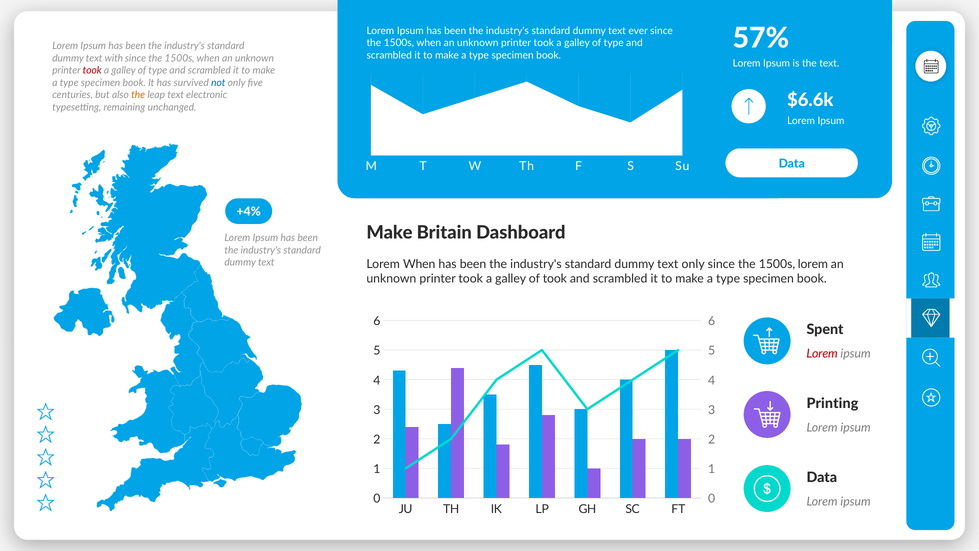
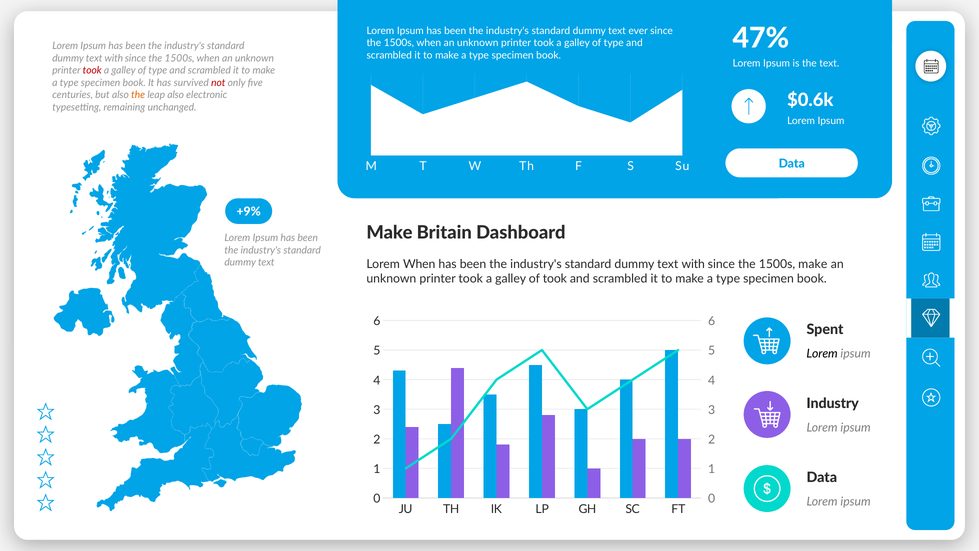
57%: 57% -> 47%
not colour: blue -> red
leap text: text -> also
$6.6k: $6.6k -> $0.6k
+4%: +4% -> +9%
only at (693, 264): only -> with
1500s lorem: lorem -> make
Lorem at (822, 354) colour: red -> black
Printing: Printing -> Industry
